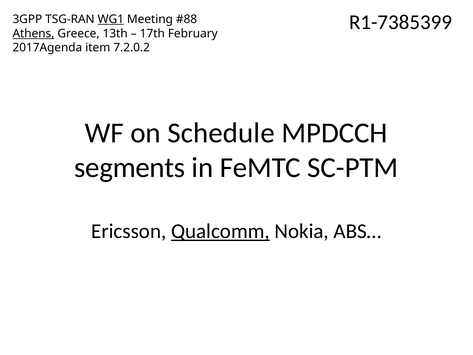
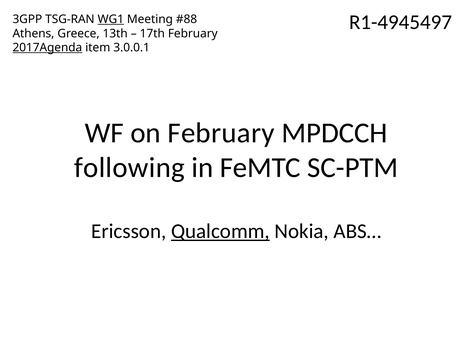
R1-7385399: R1-7385399 -> R1-4945497
Athens underline: present -> none
2017Agenda underline: none -> present
7.2.0.2: 7.2.0.2 -> 3.0.0.1
on Schedule: Schedule -> February
segments: segments -> following
